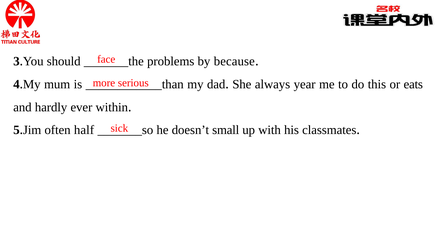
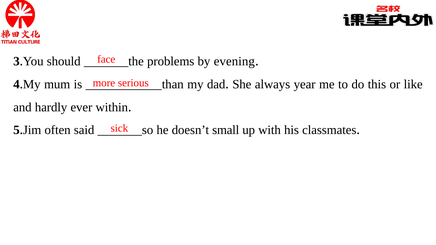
because: because -> evening
eats: eats -> like
half: half -> said
